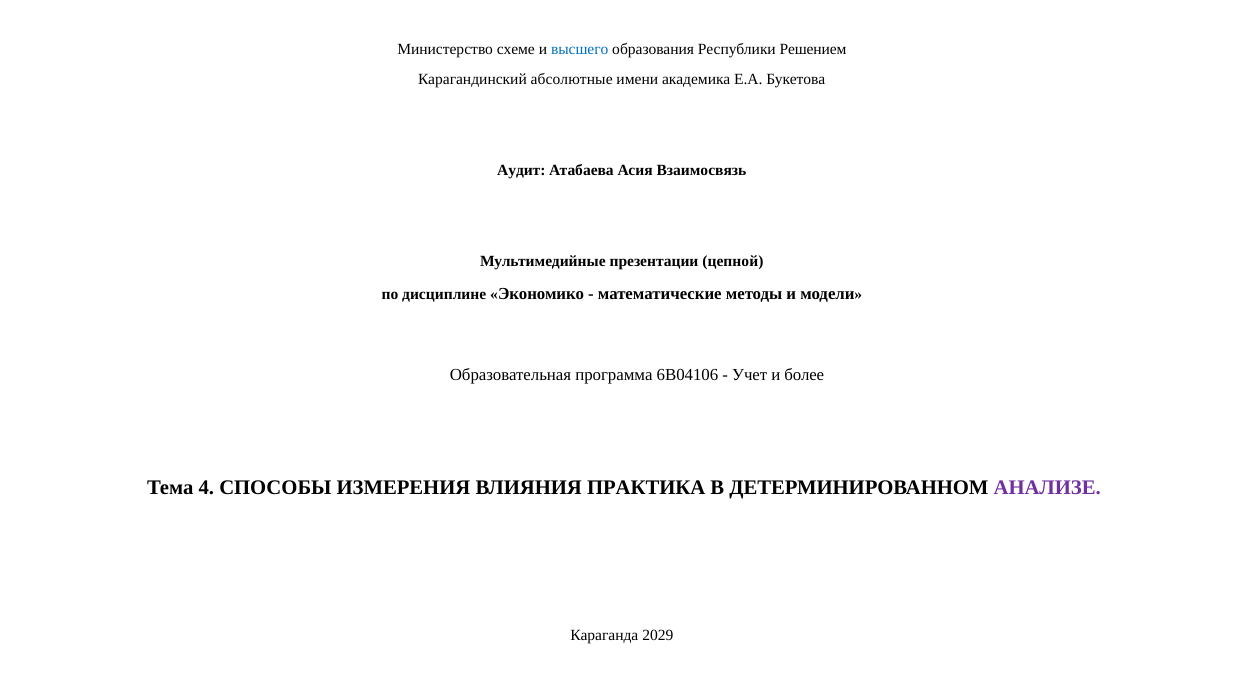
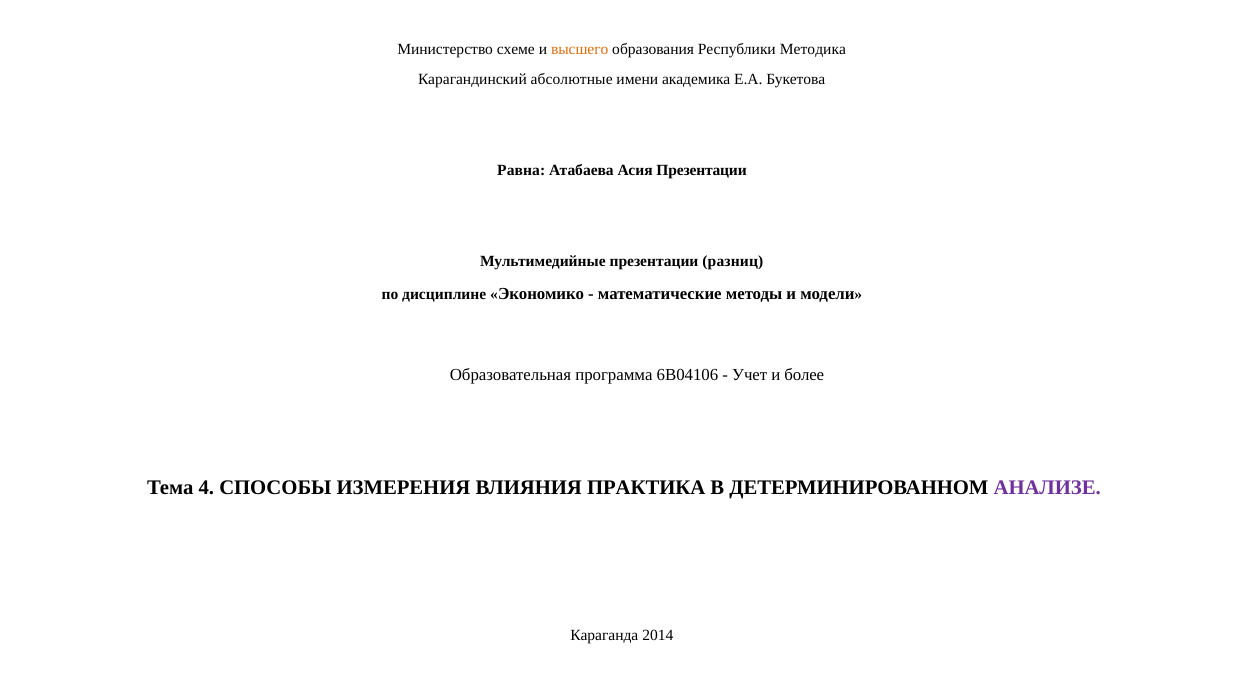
высшего colour: blue -> orange
Решением: Решением -> Методика
Аудит: Аудит -> Равна
Асия Взаимосвязь: Взаимосвязь -> Презентации
цепной: цепной -> разниц
2029: 2029 -> 2014
